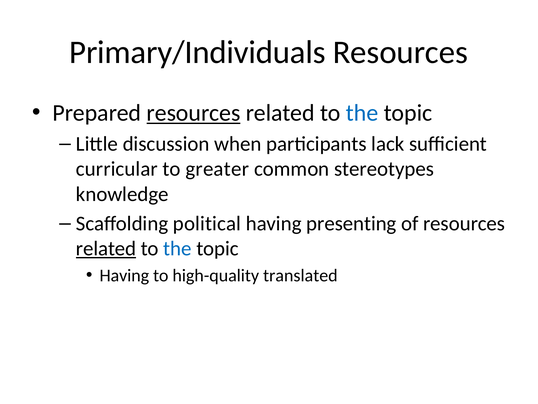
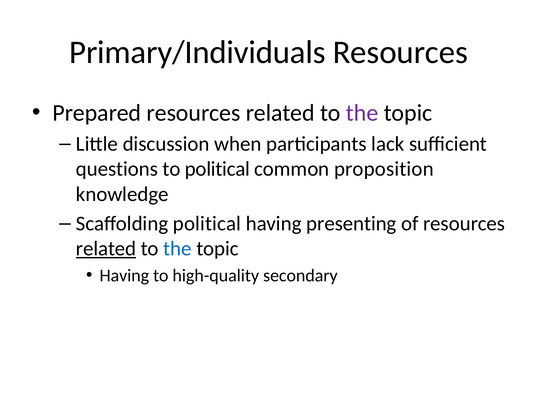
resources at (194, 113) underline: present -> none
the at (362, 113) colour: blue -> purple
curricular: curricular -> questions
to greater: greater -> political
stereotypes: stereotypes -> proposition
translated: translated -> secondary
